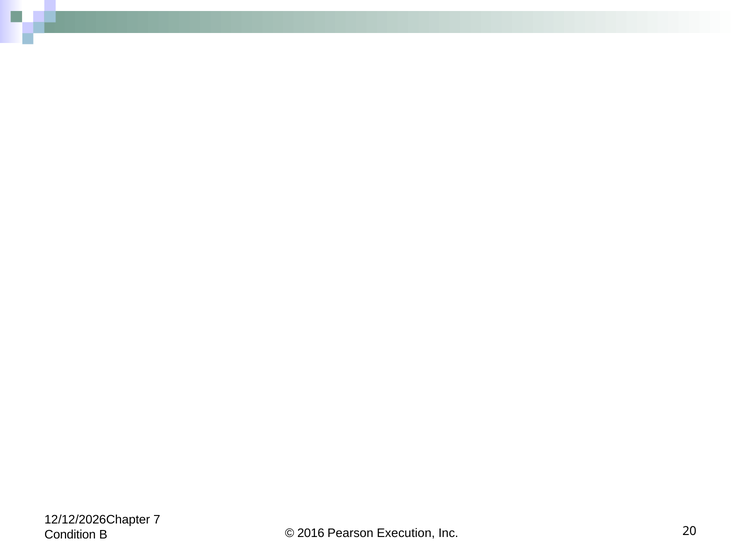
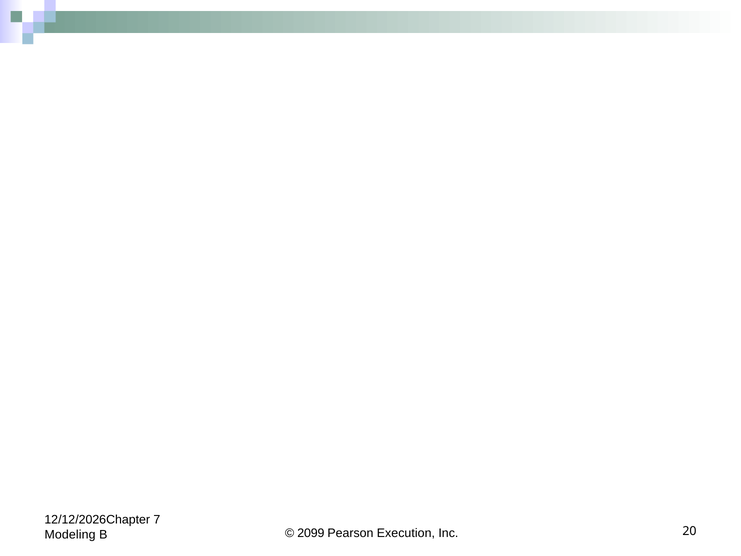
2016: 2016 -> 2099
Condition: Condition -> Modeling
